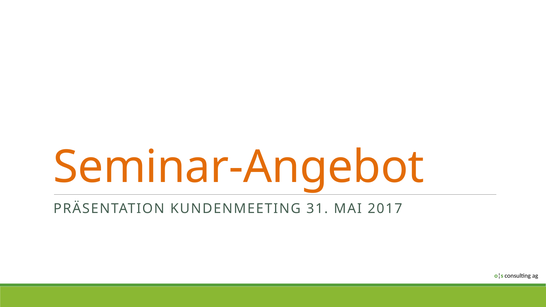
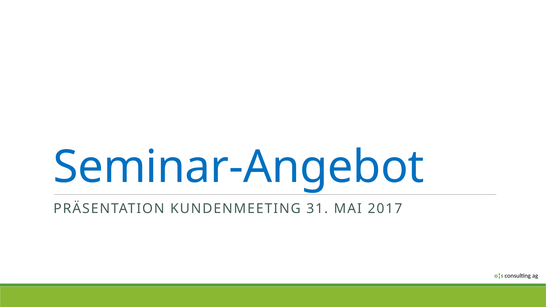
Seminar-Angebot colour: orange -> blue
